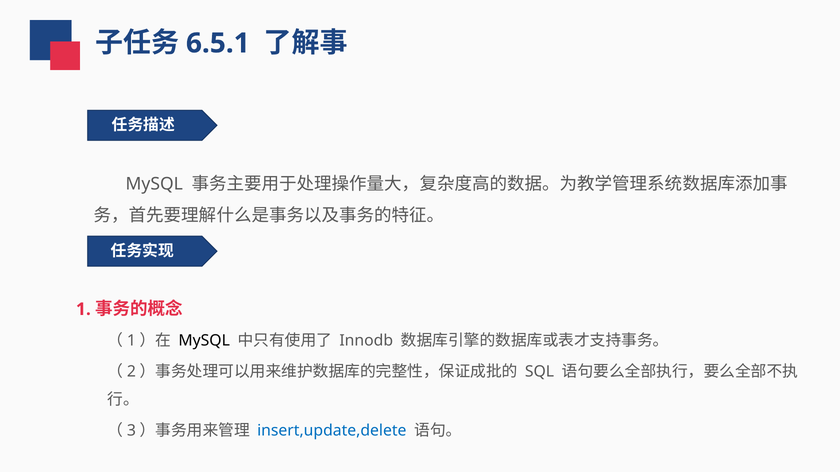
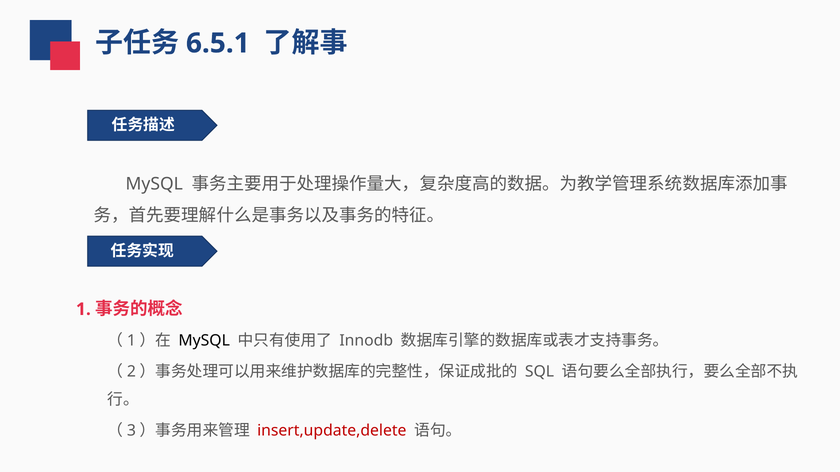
insert,update,delete colour: blue -> red
